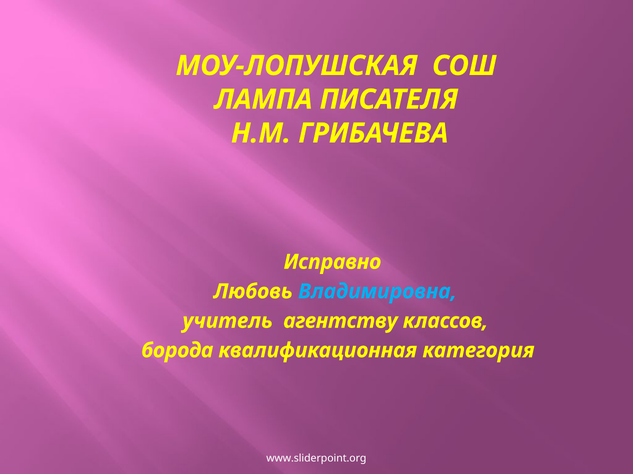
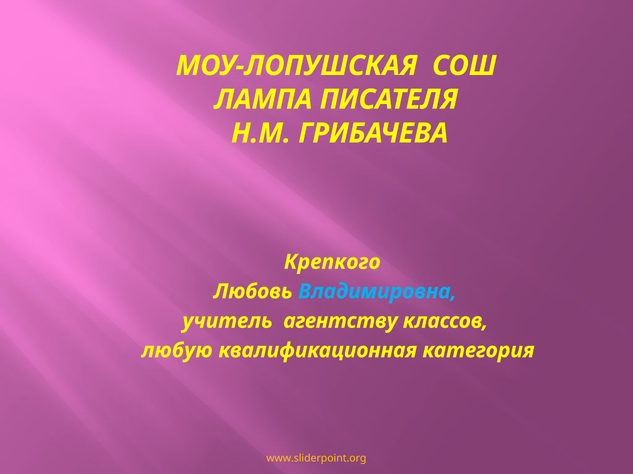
Исправно: Исправно -> Крепкого
борода: борода -> любую
www.sliderpoint.org colour: white -> yellow
